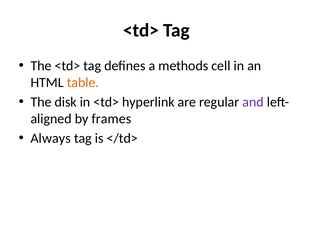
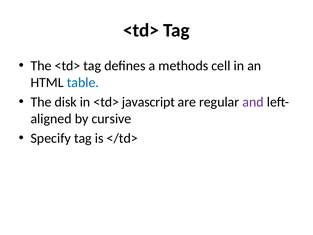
table colour: orange -> blue
hyperlink: hyperlink -> javascript
frames: frames -> cursive
Always: Always -> Specify
